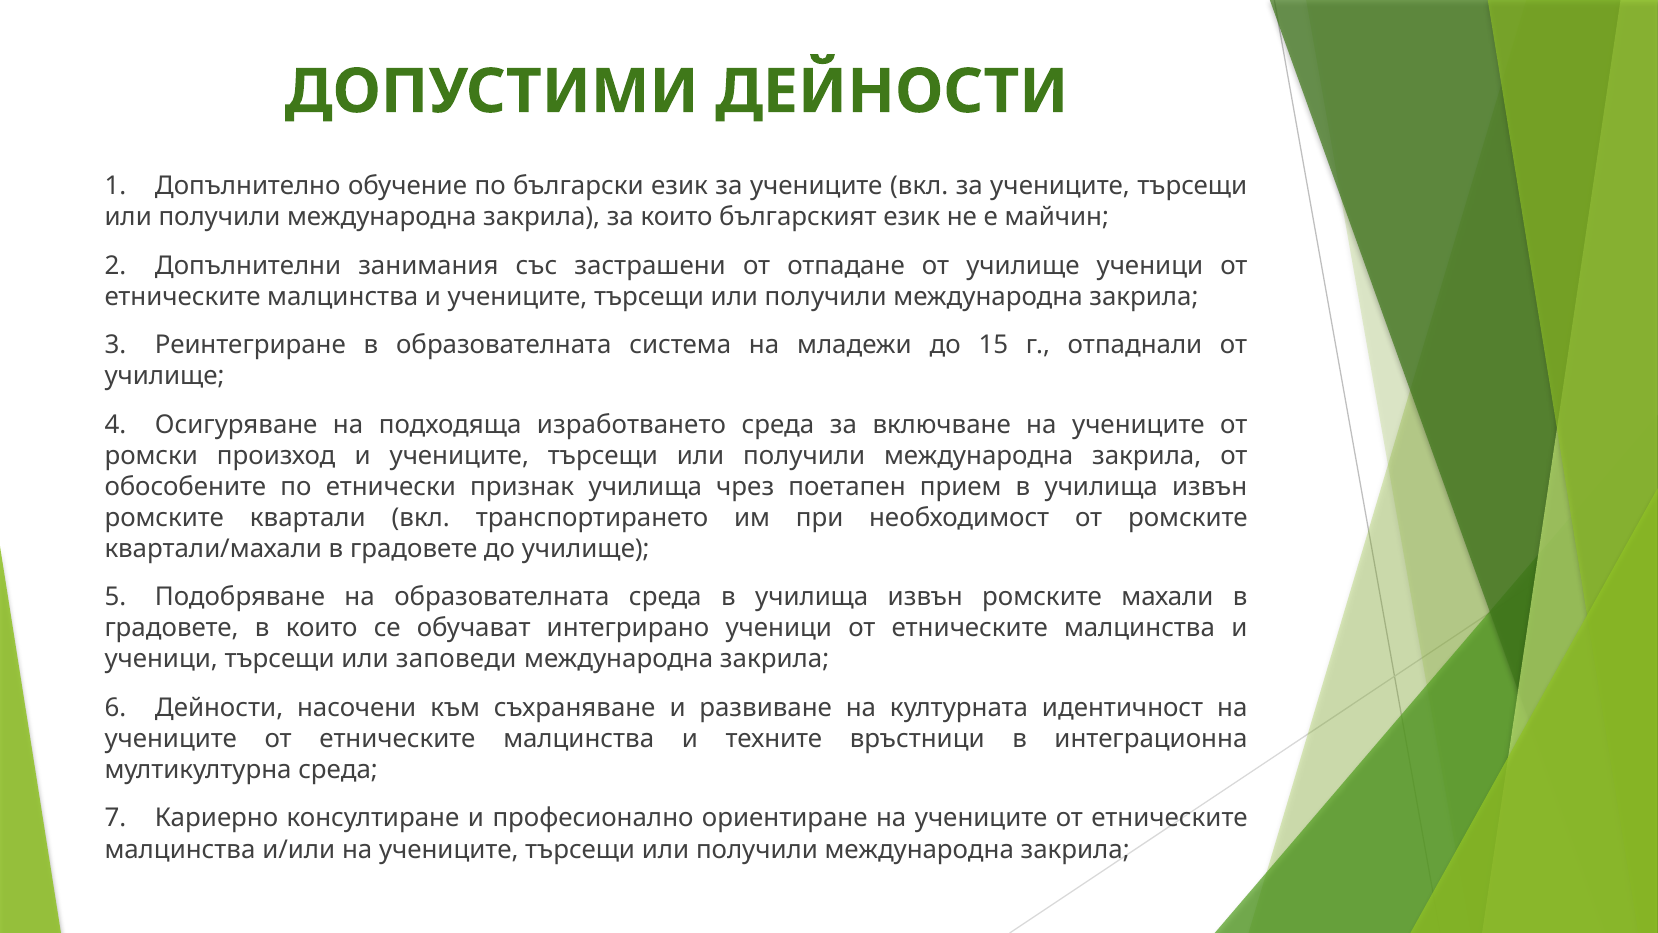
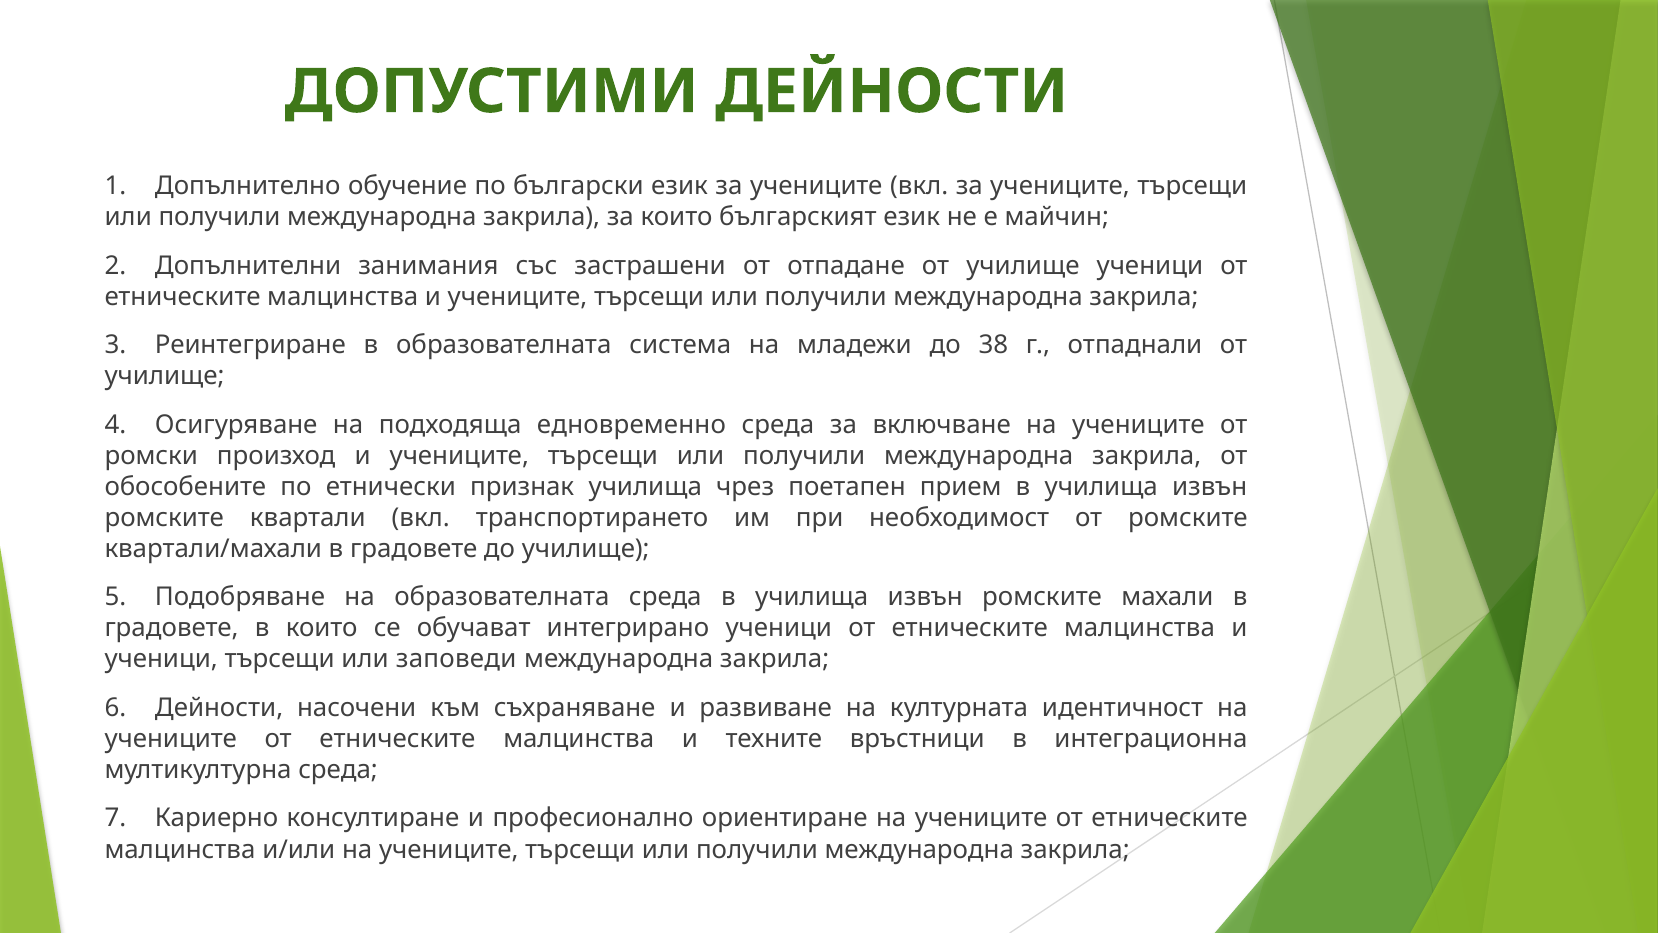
15: 15 -> 38
изработването: изработването -> едновременно
